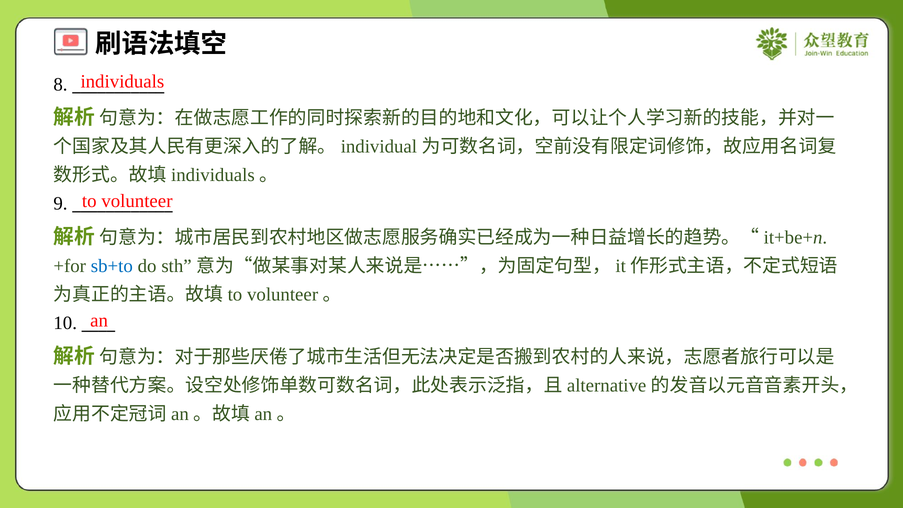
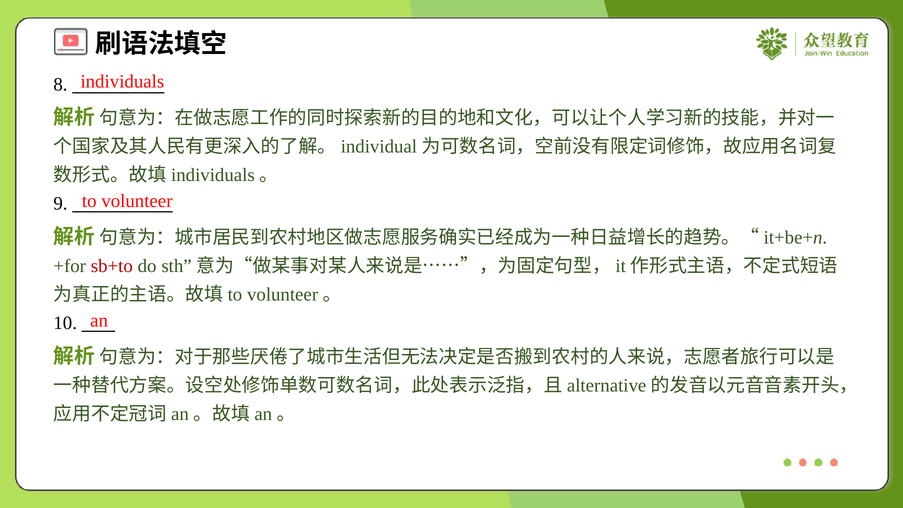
sb+to colour: blue -> red
